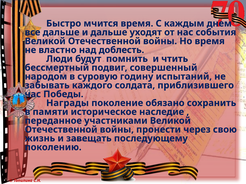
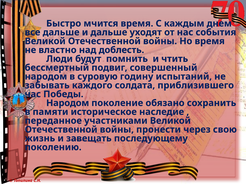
Награды at (68, 103): Награды -> Народом
